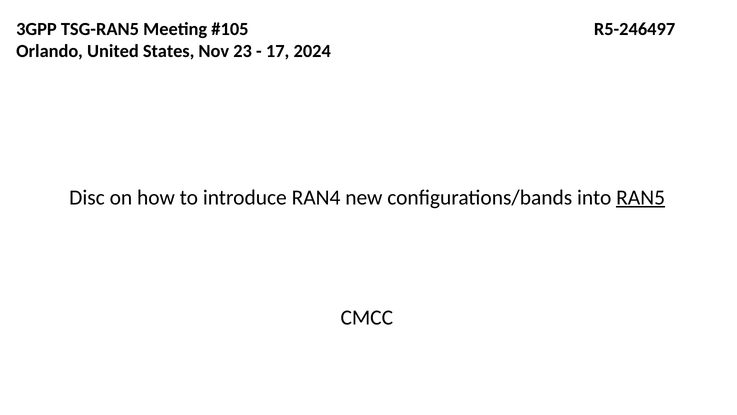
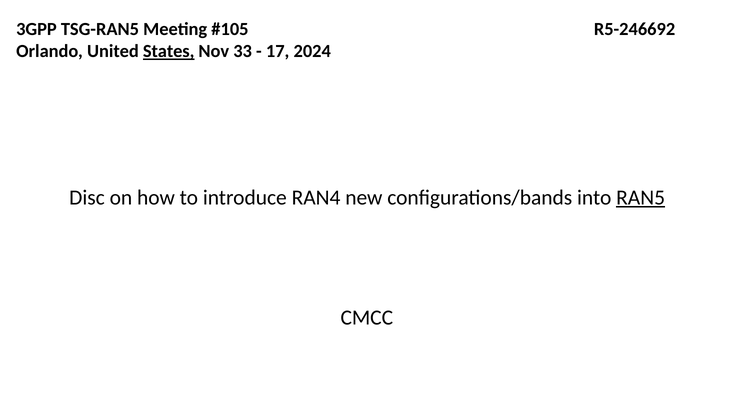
R5-246497: R5-246497 -> R5-246692
States underline: none -> present
23: 23 -> 33
